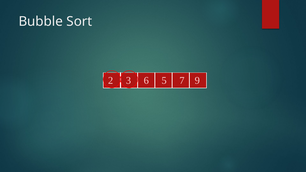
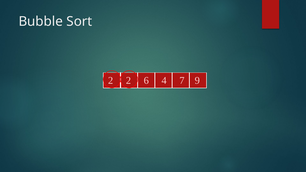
2 3: 3 -> 2
5: 5 -> 4
